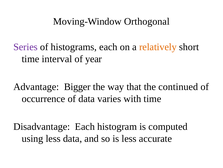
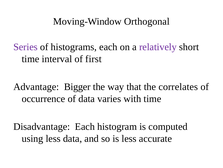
relatively colour: orange -> purple
year: year -> first
continued: continued -> correlates
